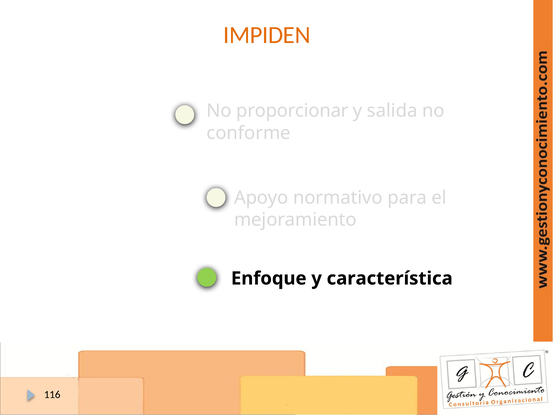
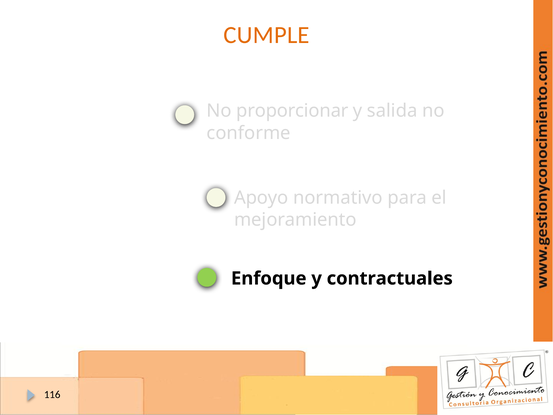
IMPIDEN: IMPIDEN -> CUMPLE
característica: característica -> contractuales
